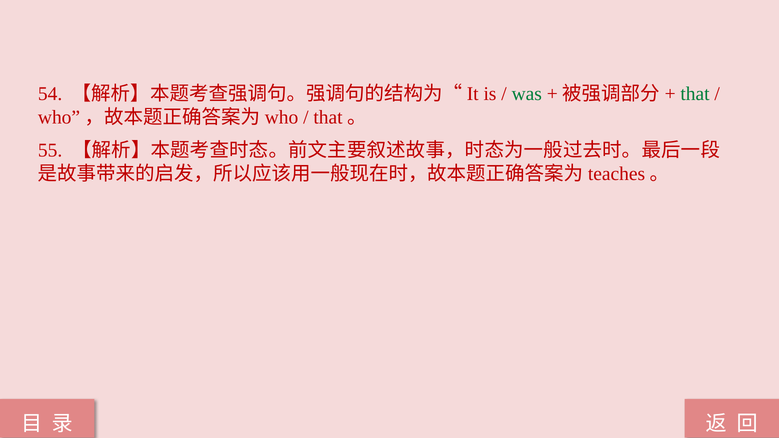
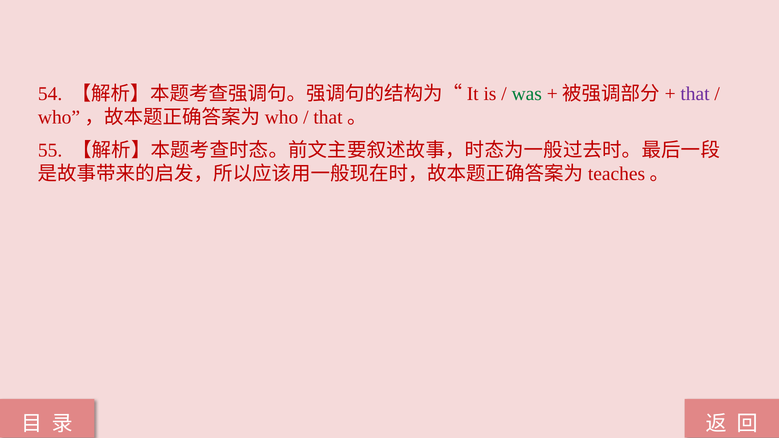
that colour: green -> purple
